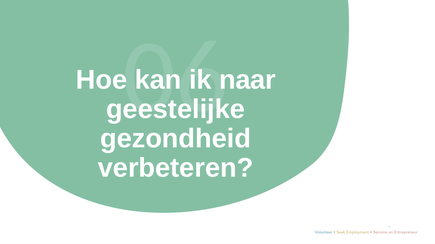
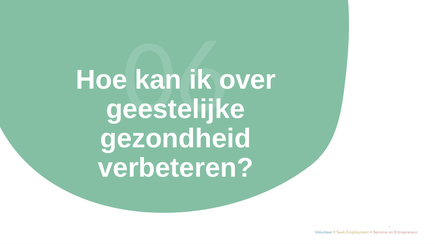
naar: naar -> over
